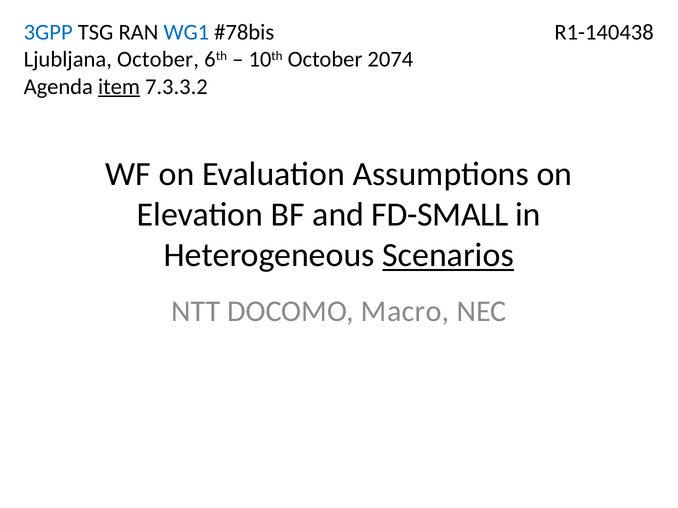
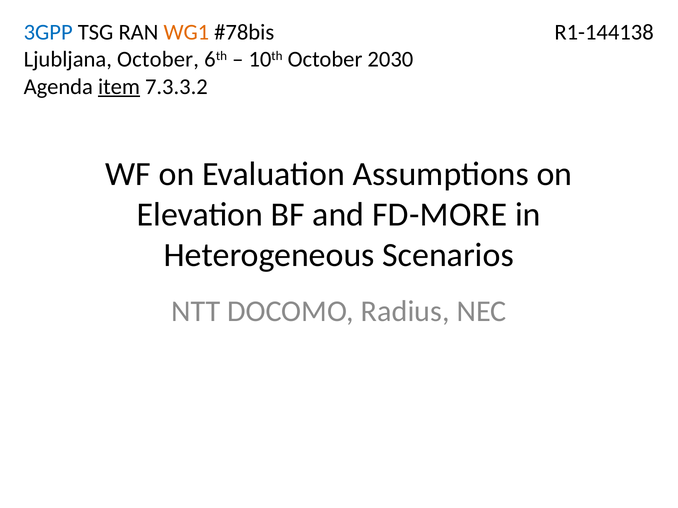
WG1 colour: blue -> orange
R1-140438: R1-140438 -> R1-144138
2074: 2074 -> 2030
FD-SMALL: FD-SMALL -> FD-MORE
Scenarios underline: present -> none
Macro: Macro -> Radius
